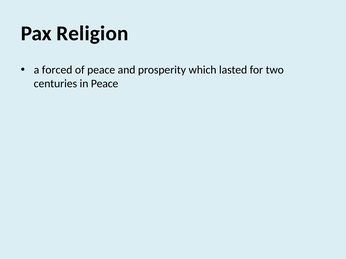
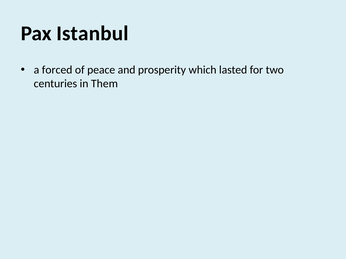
Religion: Religion -> Istanbul
in Peace: Peace -> Them
